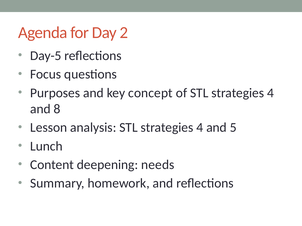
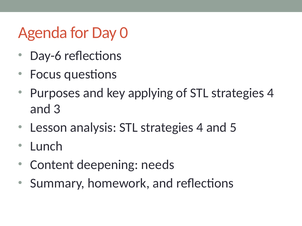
2: 2 -> 0
Day-5: Day-5 -> Day-6
concept: concept -> applying
8: 8 -> 3
